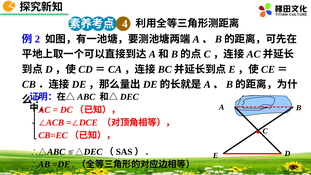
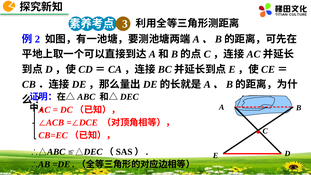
4: 4 -> 3
